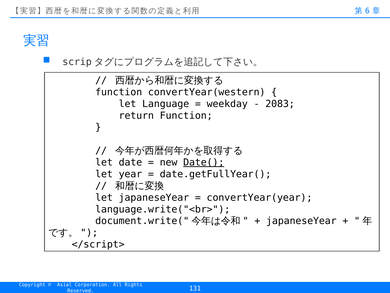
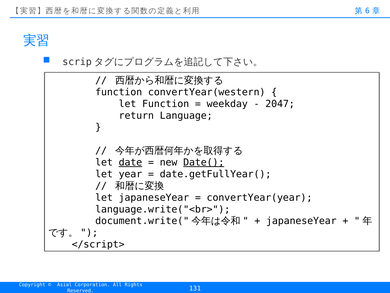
let Language: Language -> Function
2083: 2083 -> 2047
return Function: Function -> Language
date underline: none -> present
